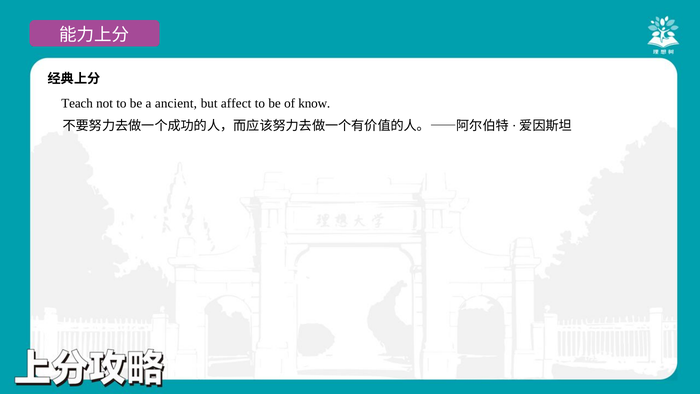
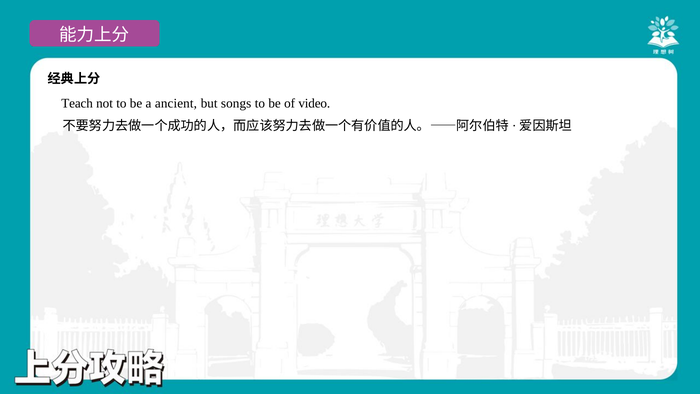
affect: affect -> songs
know: know -> video
